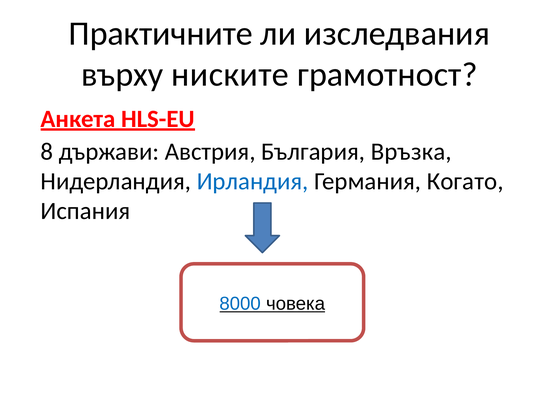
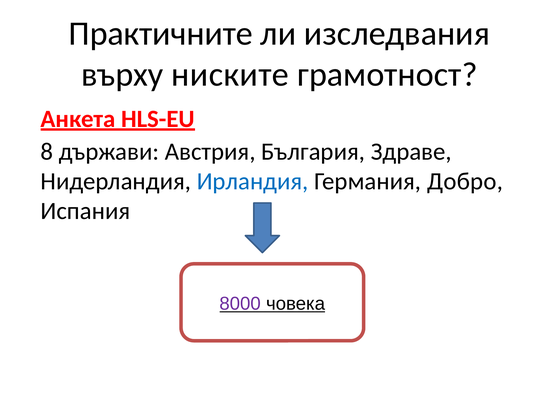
Връзка: Връзка -> Здраве
Когато: Когато -> Добро
8000 colour: blue -> purple
